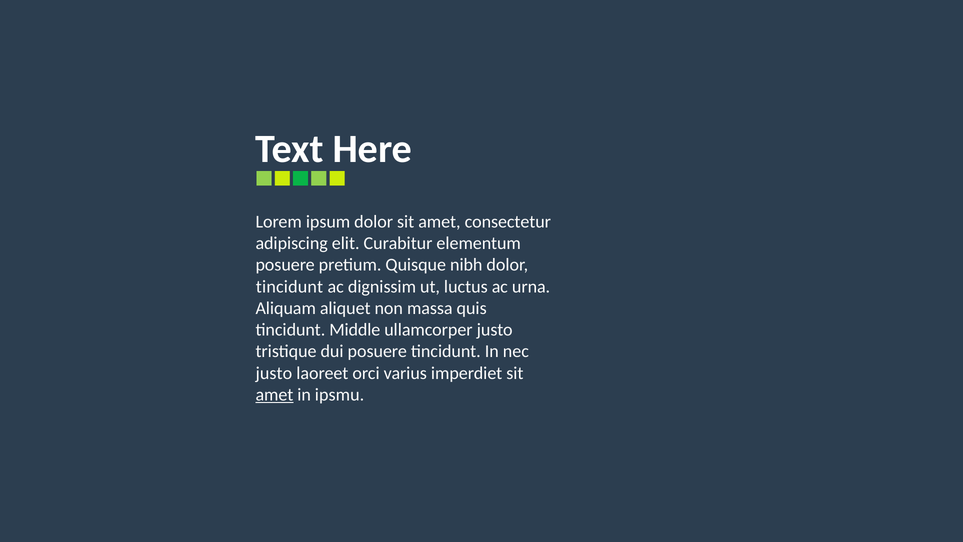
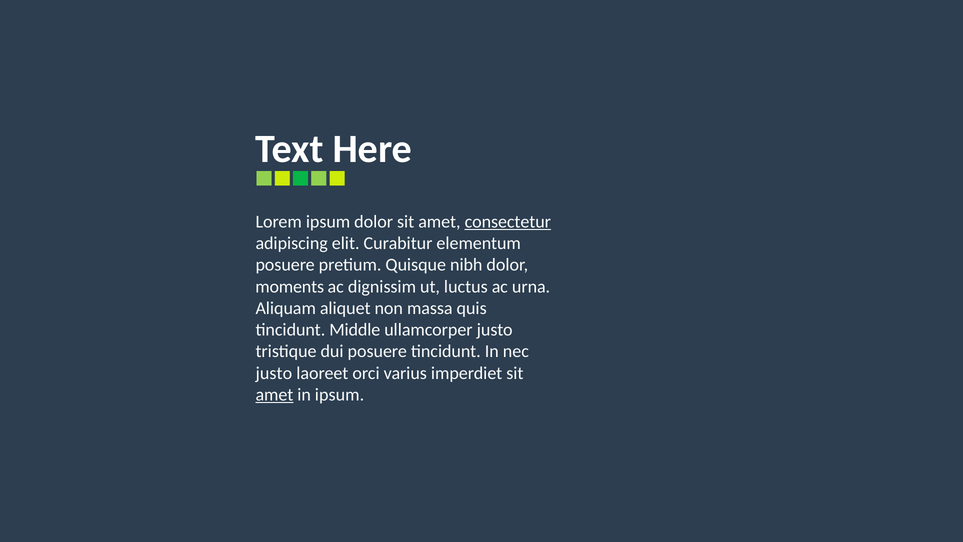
consectetur underline: none -> present
tincidunt at (290, 286): tincidunt -> moments
in ipsmu: ipsmu -> ipsum
